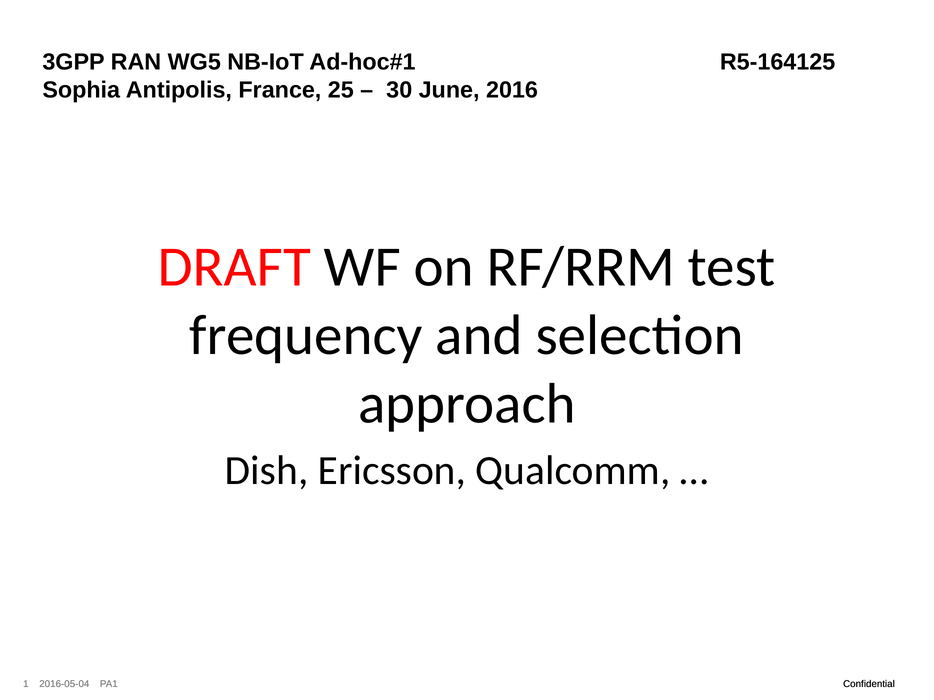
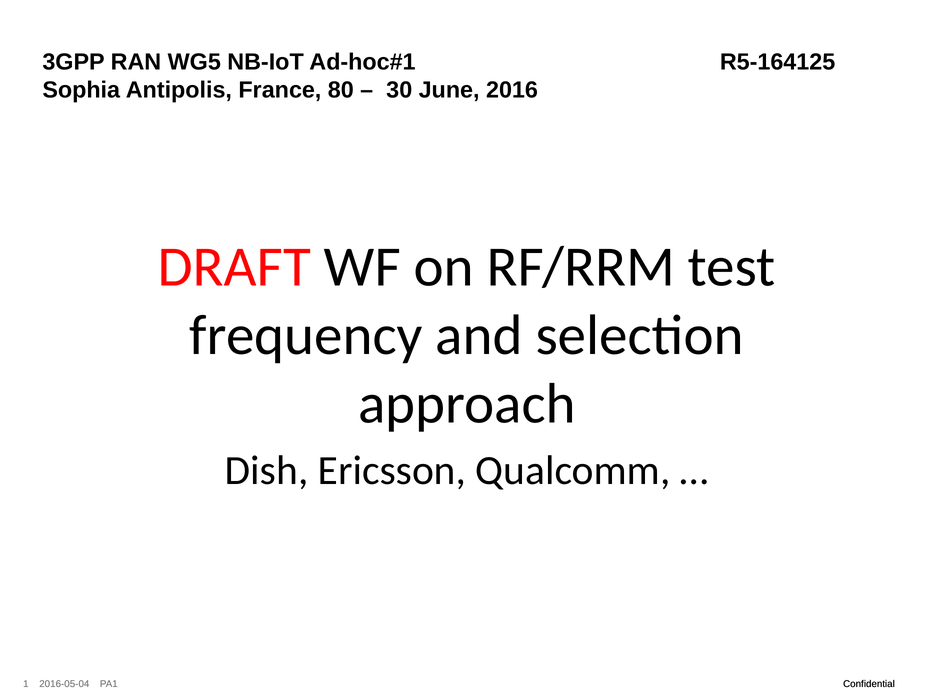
25: 25 -> 80
